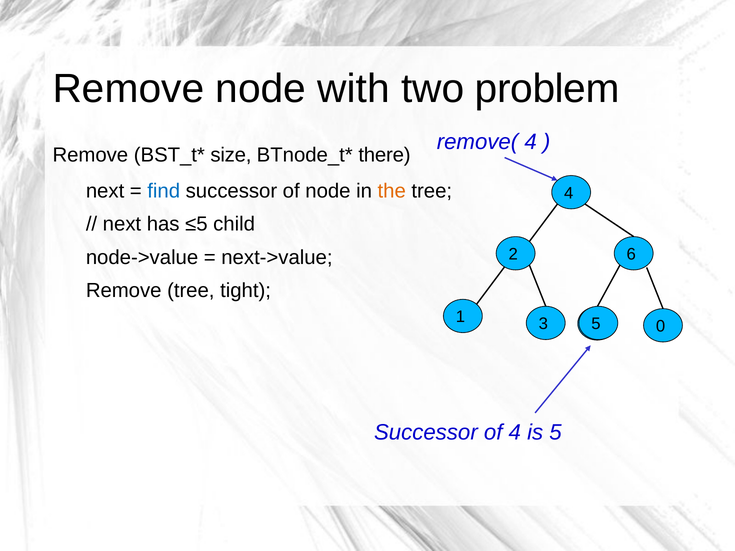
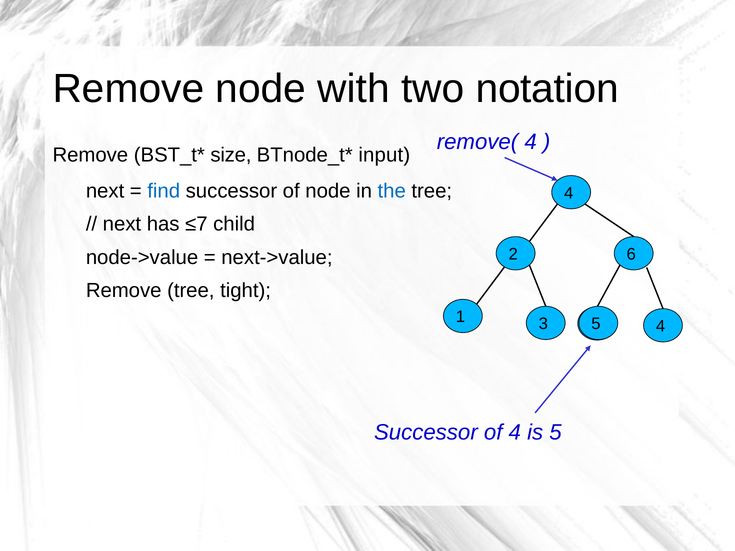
problem: problem -> notation
there: there -> input
the colour: orange -> blue
≤5: ≤5 -> ≤7
0 at (661, 326): 0 -> 4
